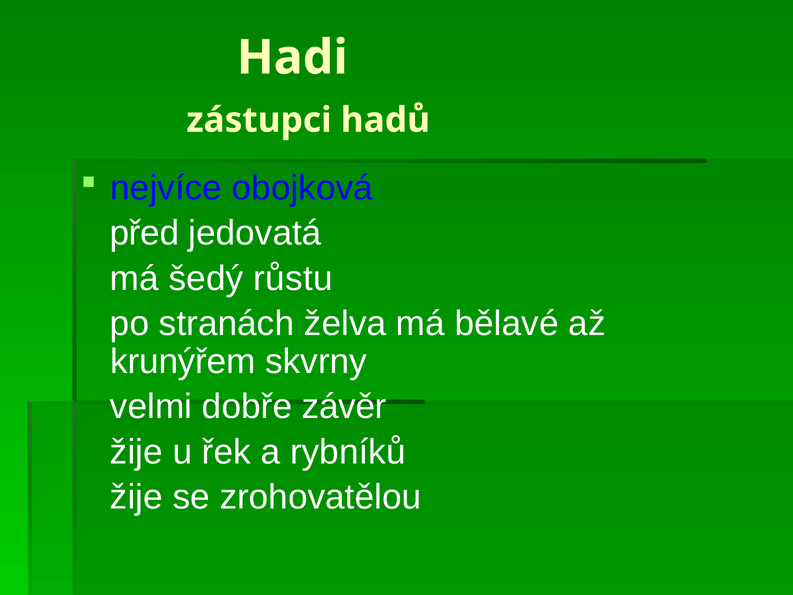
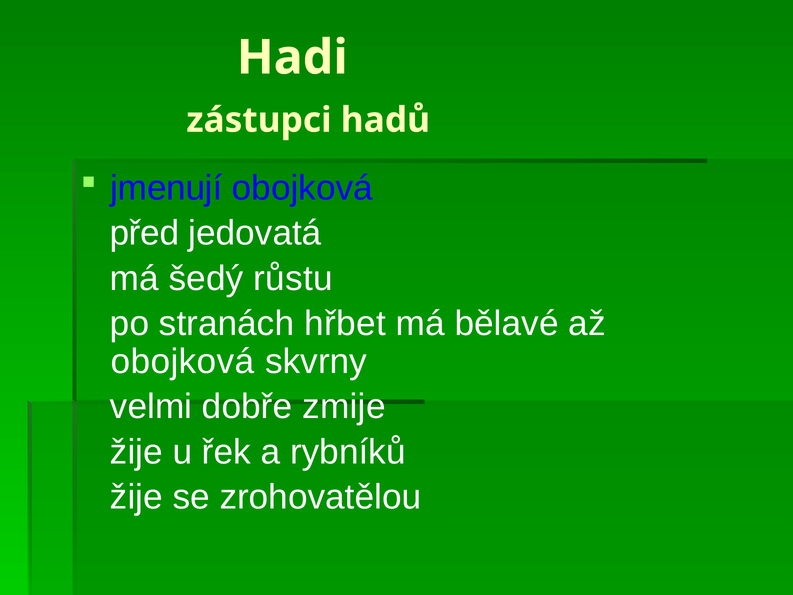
nejvíce: nejvíce -> jmenují
želva: želva -> hřbet
krunýřem at (183, 362): krunýřem -> obojková
závěr: závěr -> zmije
